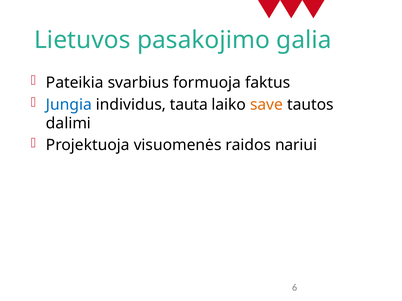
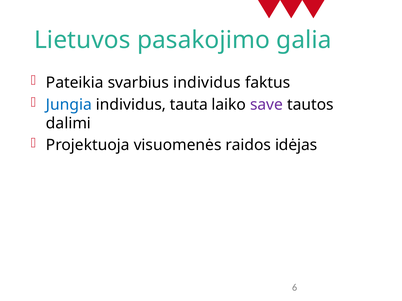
svarbius formuoja: formuoja -> individus
save colour: orange -> purple
nariui: nariui -> idėjas
